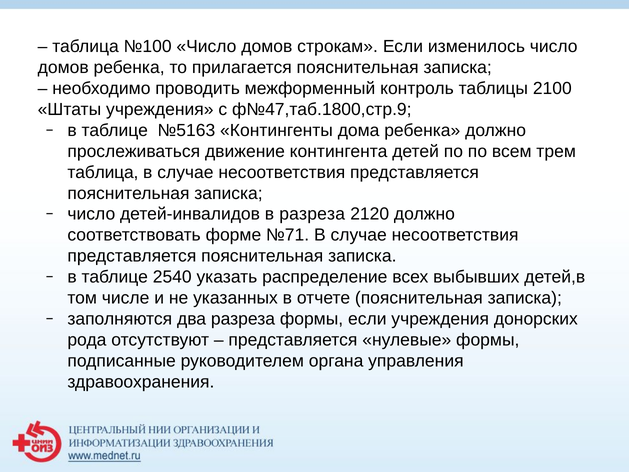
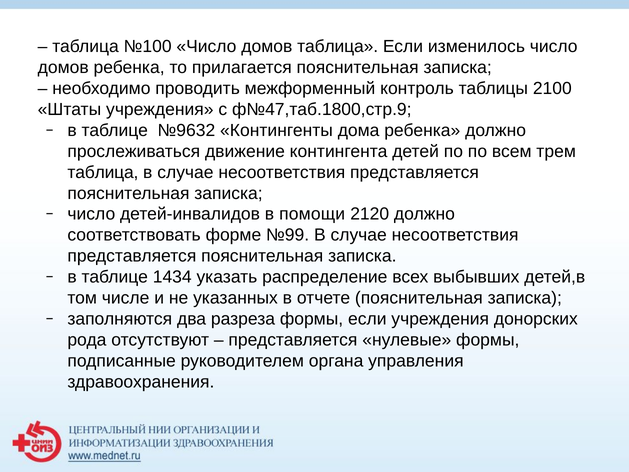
домов строкам: строкам -> таблица
№5163: №5163 -> №9632
в разреза: разреза -> помощи
№71: №71 -> №99
2540: 2540 -> 1434
